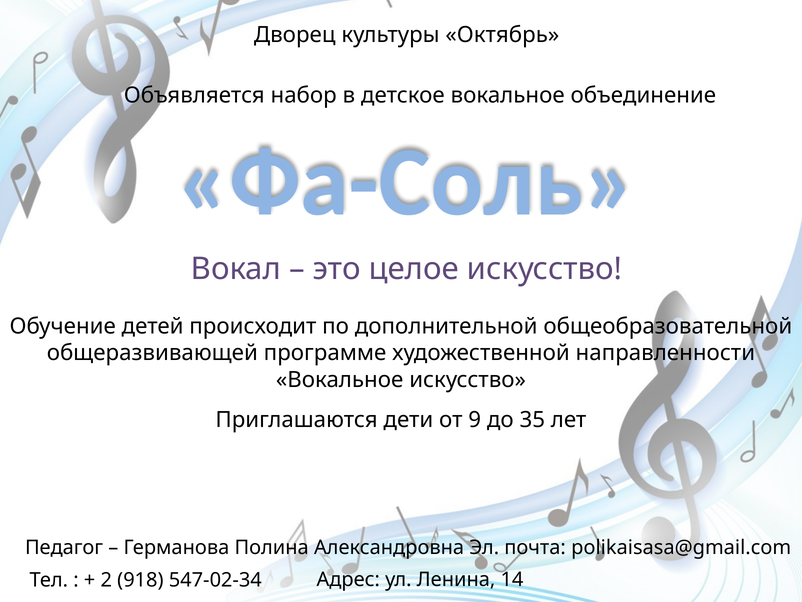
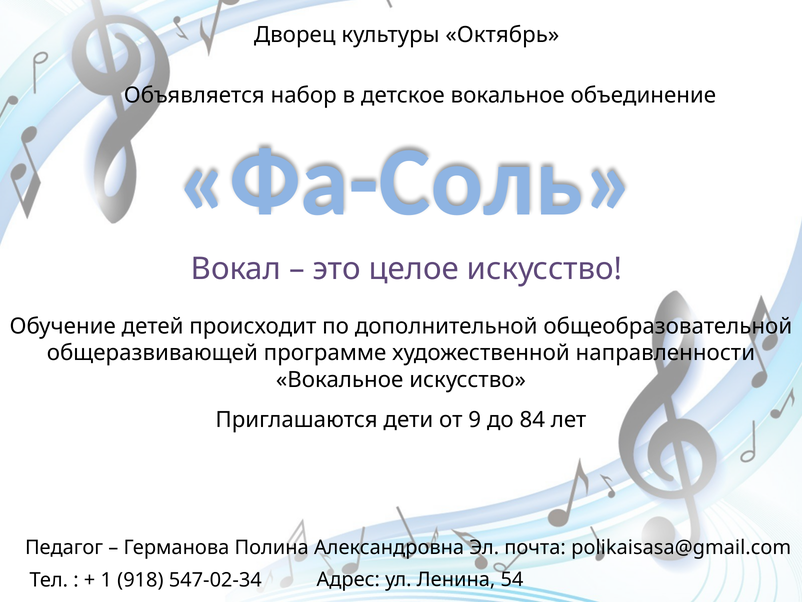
35: 35 -> 84
14: 14 -> 54
2: 2 -> 1
